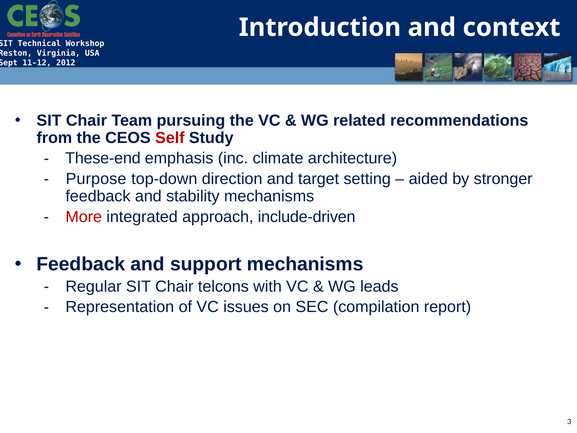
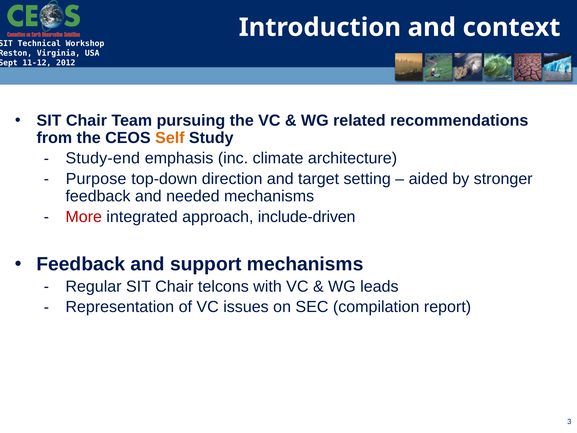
Self colour: red -> orange
These-end: These-end -> Study-end
stability: stability -> needed
